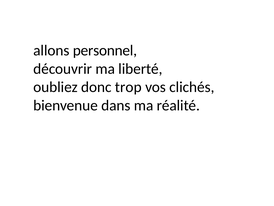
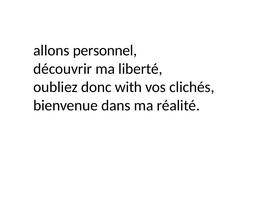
trop: trop -> with
